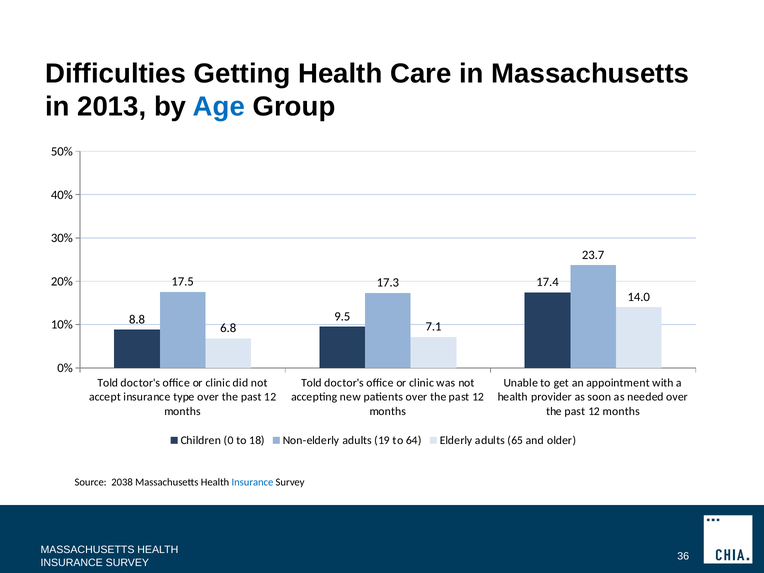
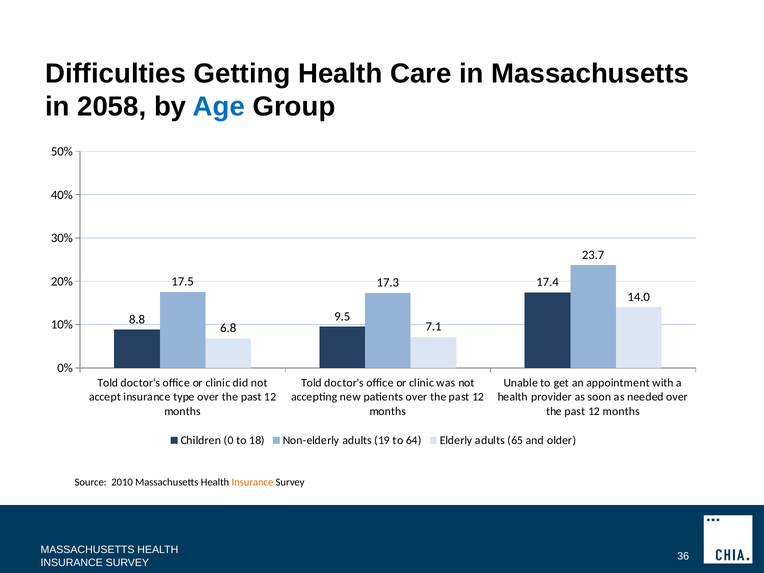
2013: 2013 -> 2058
2038: 2038 -> 2010
Insurance at (252, 482) colour: blue -> orange
